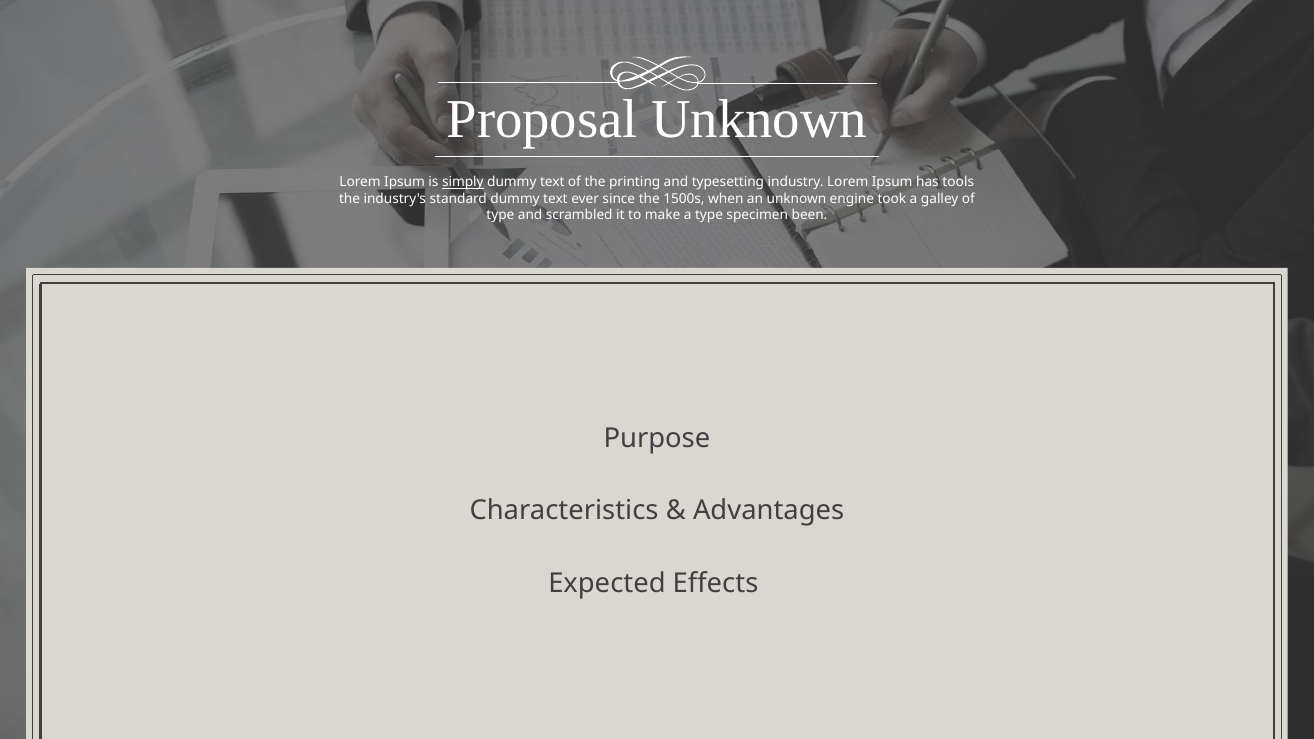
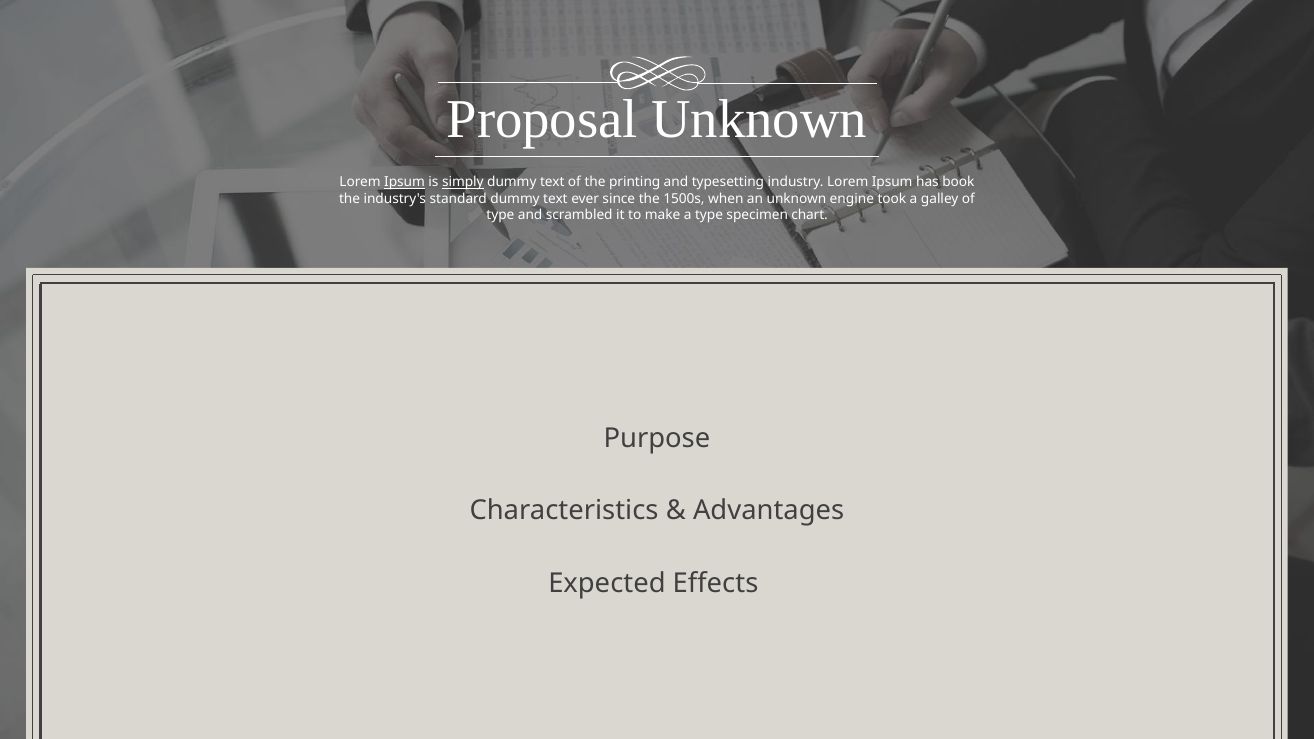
Ipsum at (405, 182) underline: none -> present
tools: tools -> book
been: been -> chart
